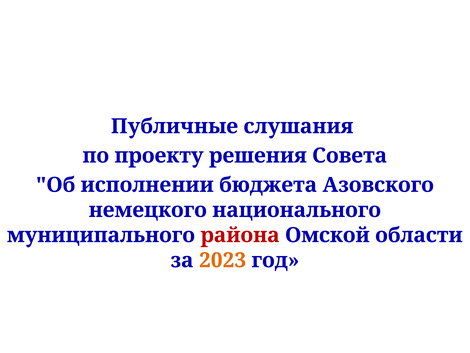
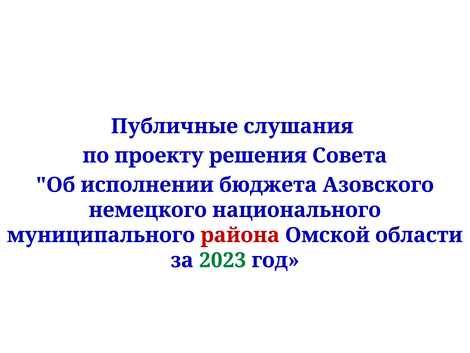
2023 colour: orange -> green
